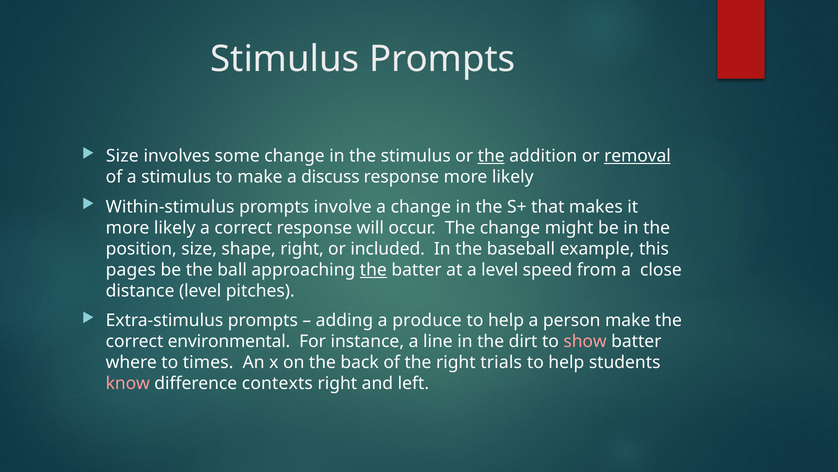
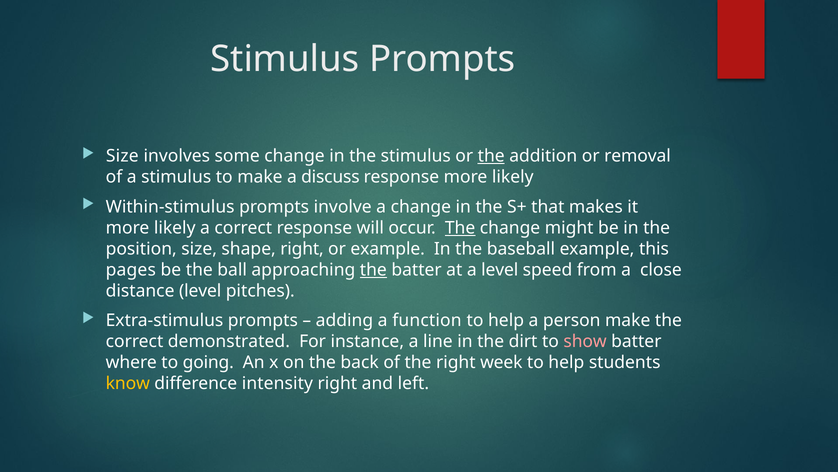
removal underline: present -> none
The at (460, 228) underline: none -> present
or included: included -> example
produce: produce -> function
environmental: environmental -> demonstrated
times: times -> going
trials: trials -> week
know colour: pink -> yellow
contexts: contexts -> intensity
